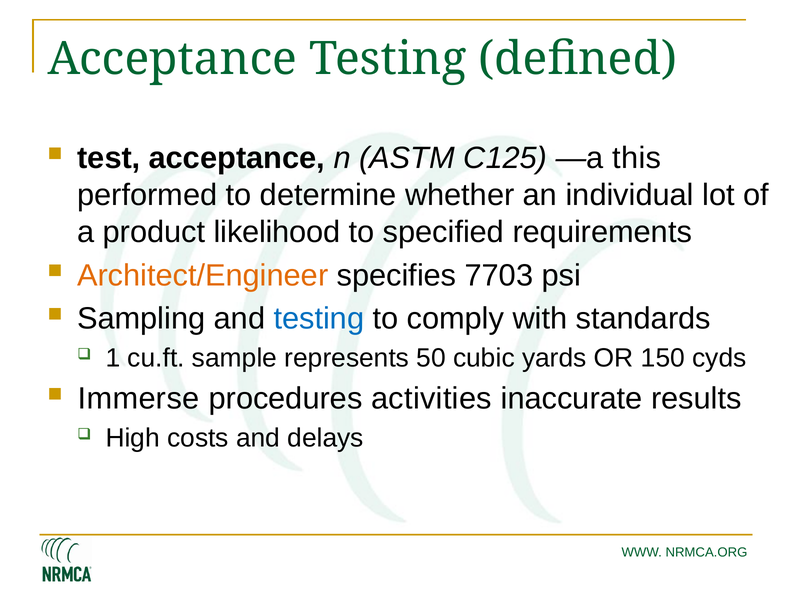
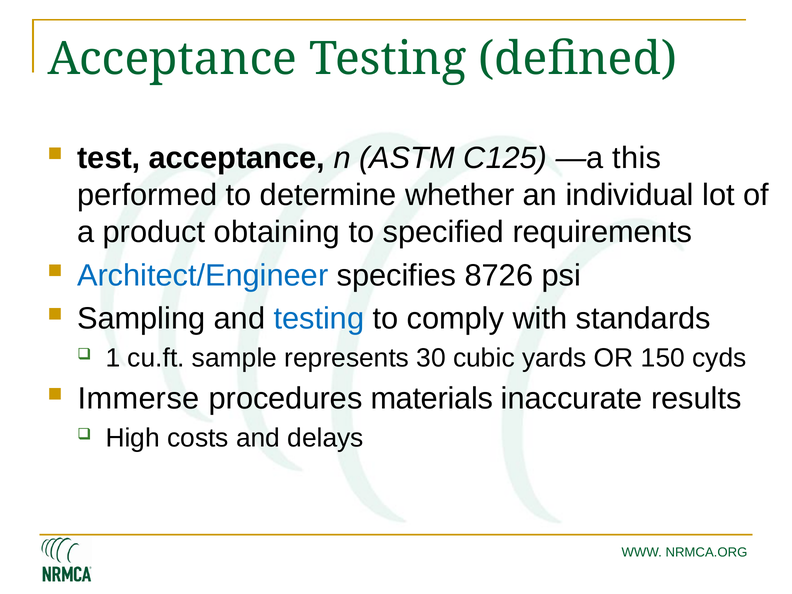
likelihood: likelihood -> obtaining
Architect/Engineer colour: orange -> blue
7703: 7703 -> 8726
50: 50 -> 30
activities: activities -> materials
